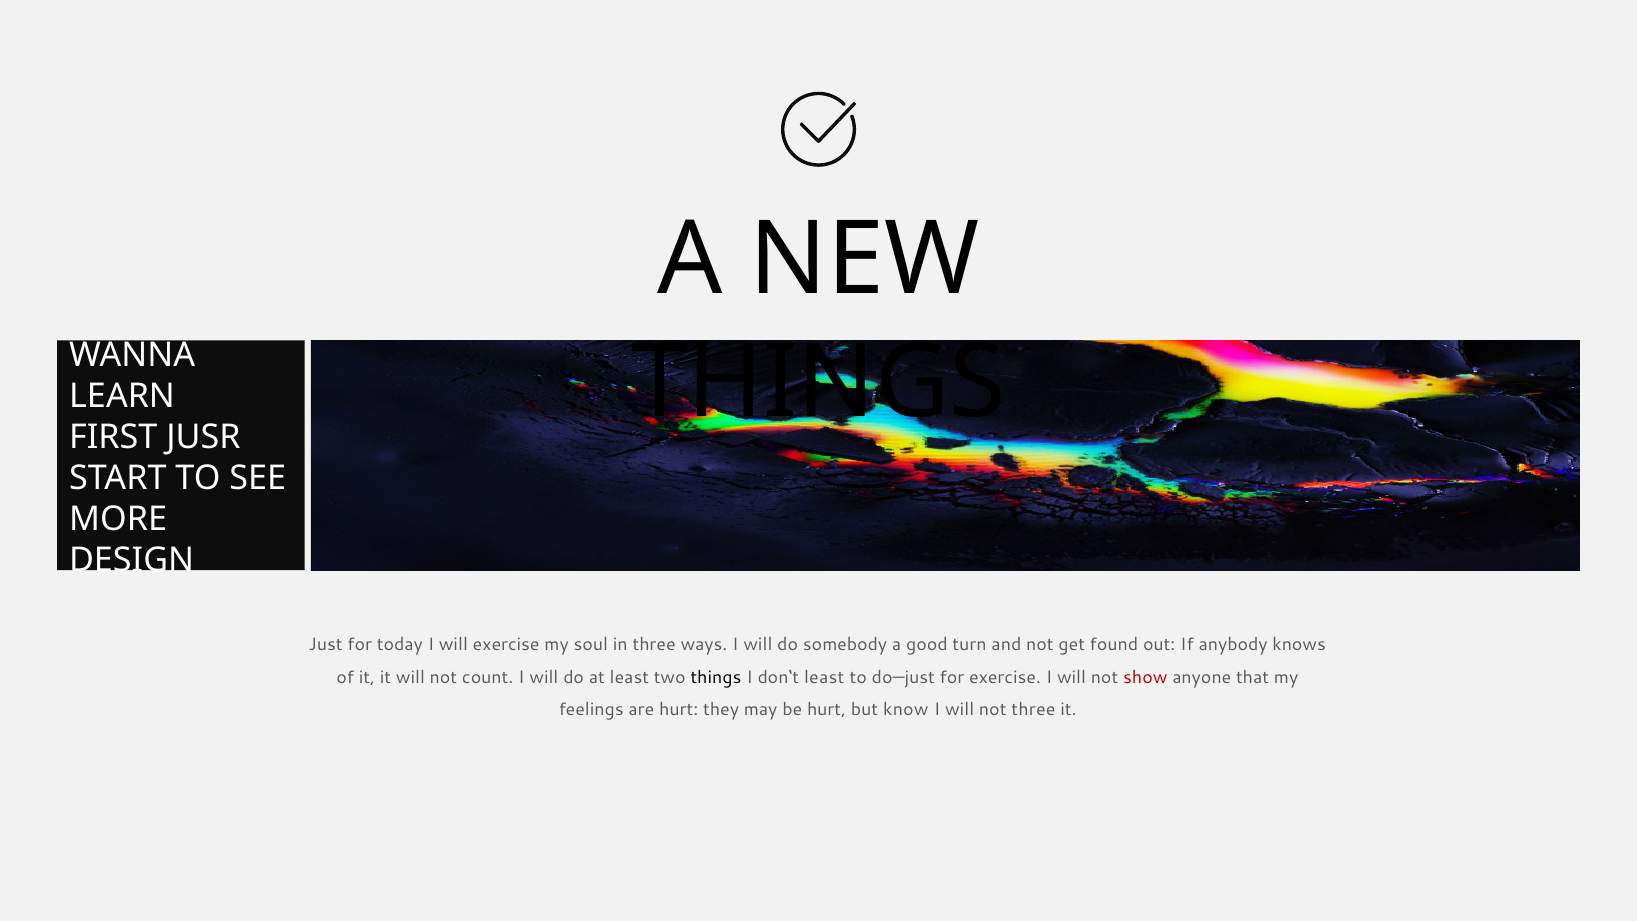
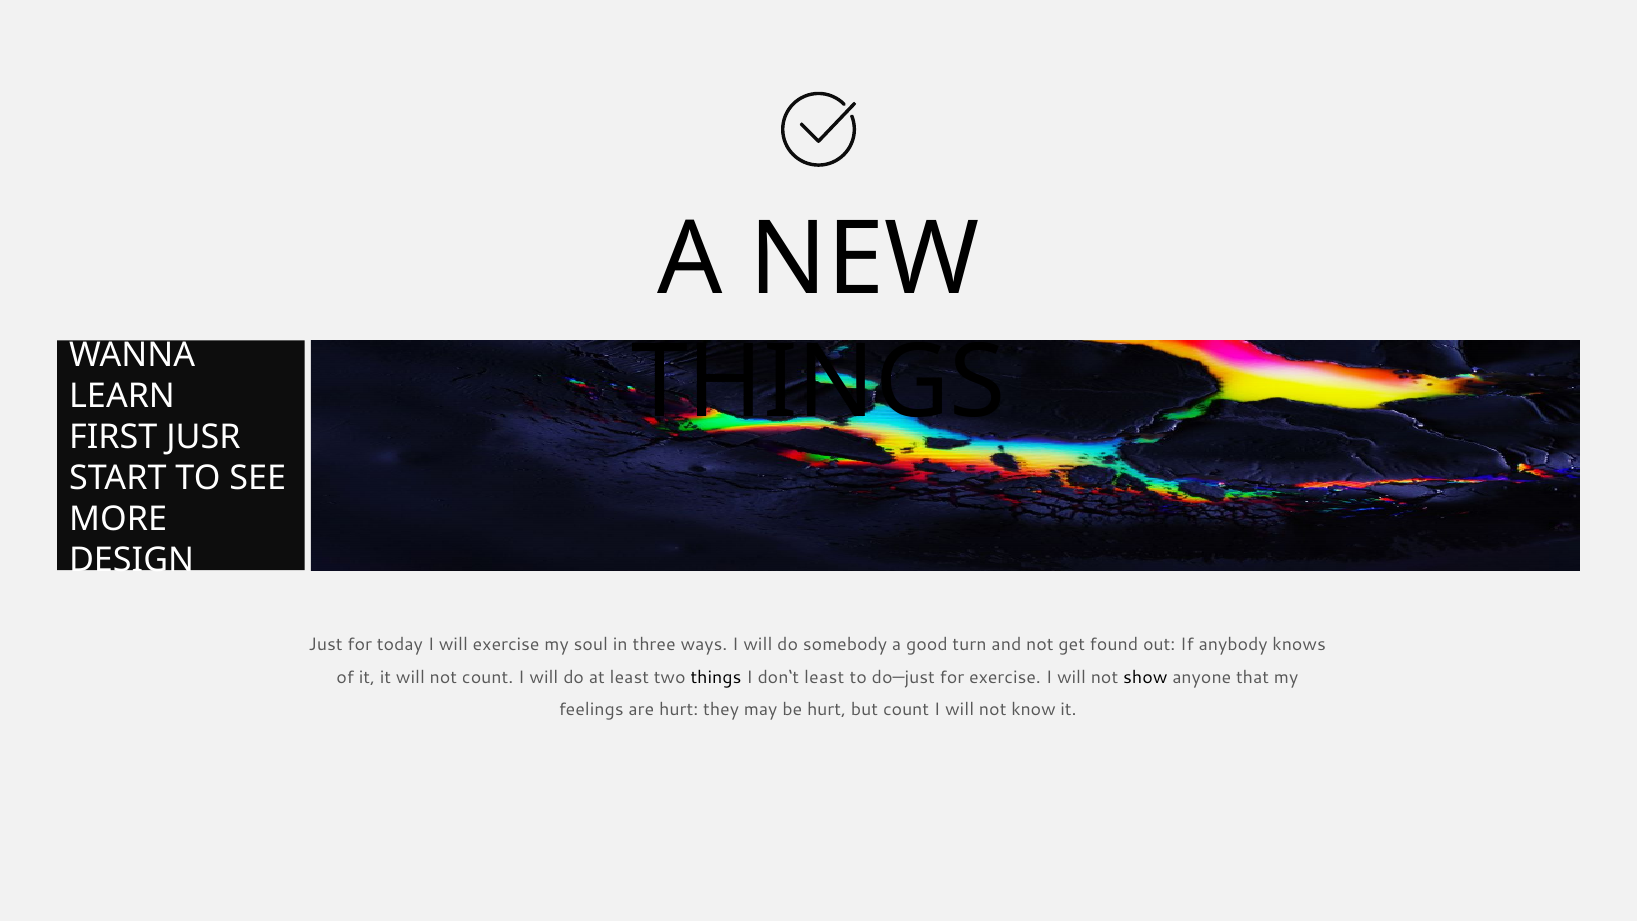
show colour: red -> black
but know: know -> count
not three: three -> know
